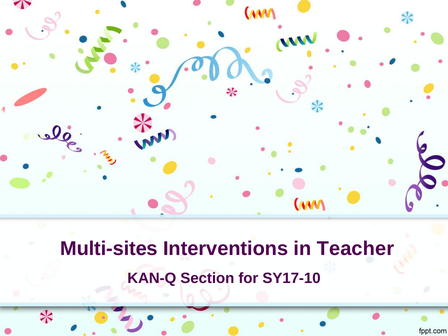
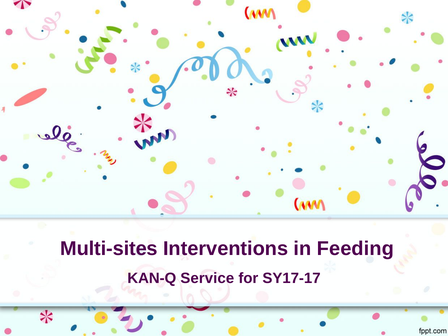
Teacher: Teacher -> Feeding
Section: Section -> Service
SY17-10: SY17-10 -> SY17-17
